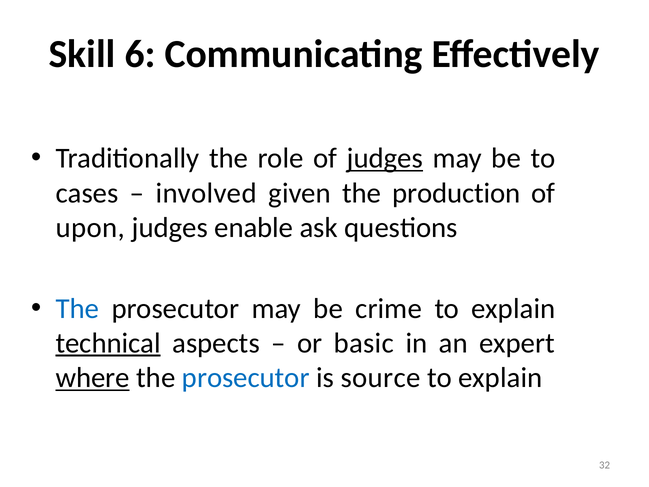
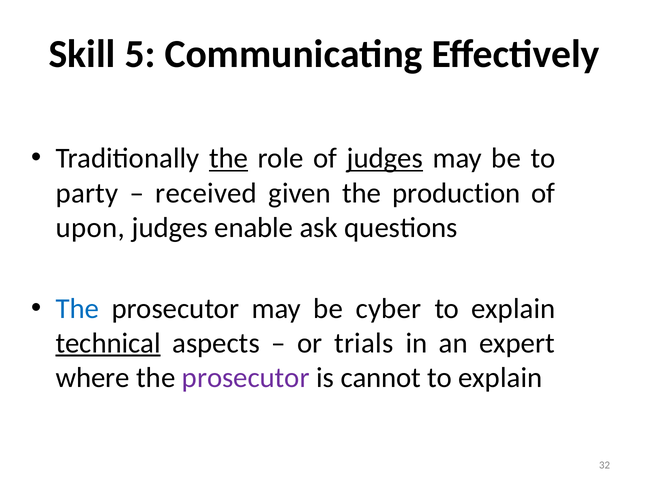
6: 6 -> 5
the at (229, 158) underline: none -> present
cases: cases -> party
involved: involved -> received
crime: crime -> cyber
basic: basic -> trials
where underline: present -> none
prosecutor at (246, 378) colour: blue -> purple
source: source -> cannot
